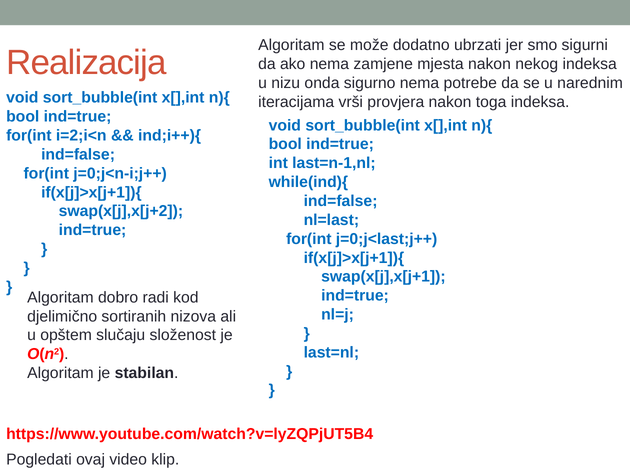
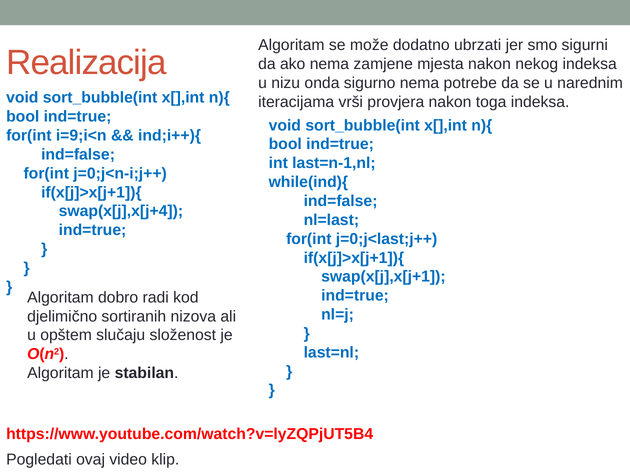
i=2;i<n: i=2;i<n -> i=9;i<n
swap(x[j],x[j+2: swap(x[j],x[j+2 -> swap(x[j],x[j+4
